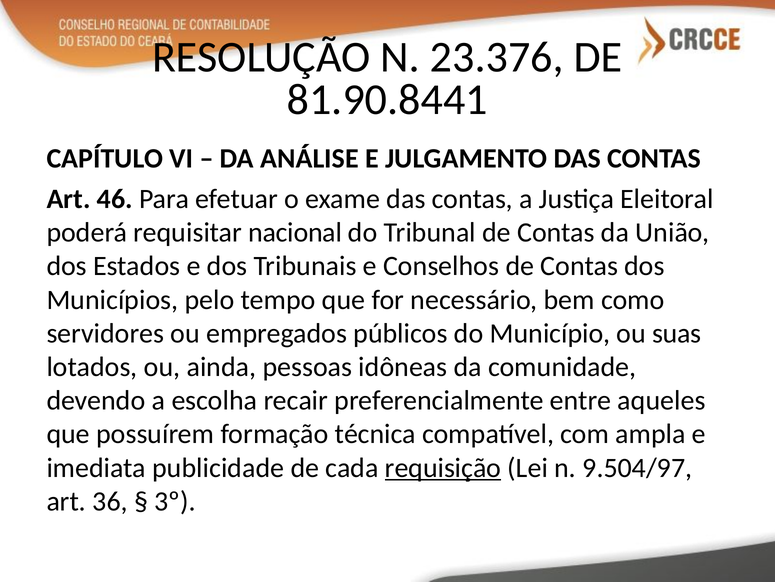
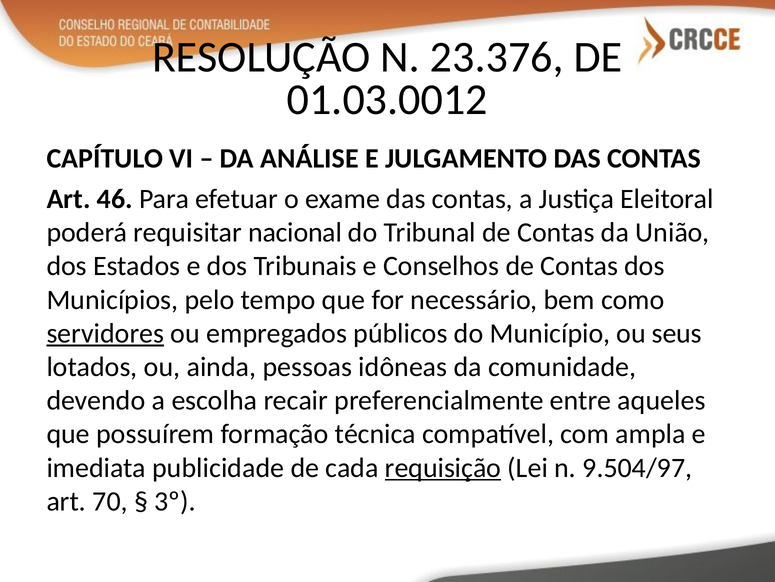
81.90.8441: 81.90.8441 -> 01.03.0012
servidores underline: none -> present
suas: suas -> seus
36: 36 -> 70
